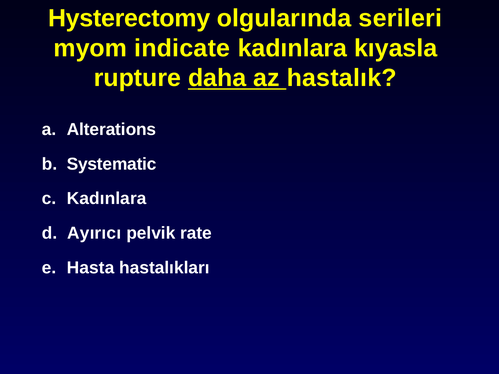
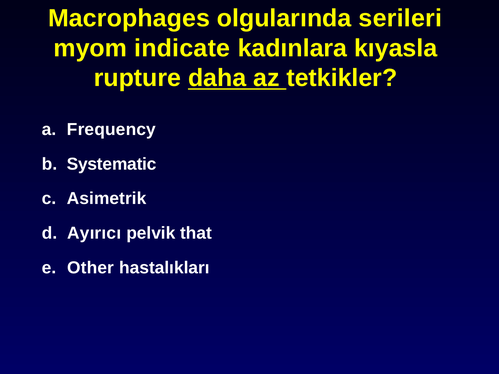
Hysterectomy: Hysterectomy -> Macrophages
hastalık: hastalık -> tetkikler
Alterations: Alterations -> Frequency
Kadınlara at (107, 199): Kadınlara -> Asimetrik
rate: rate -> that
Hasta: Hasta -> Other
